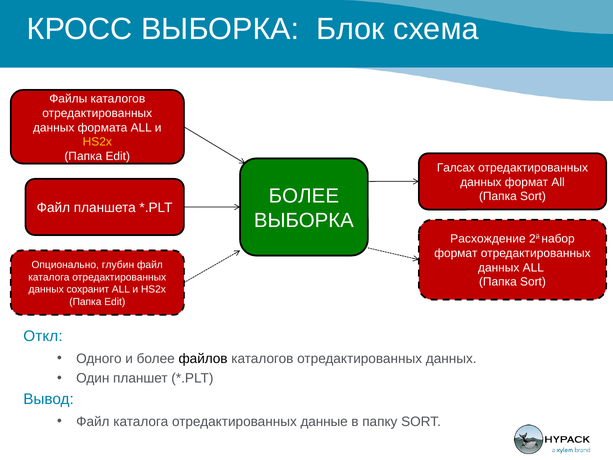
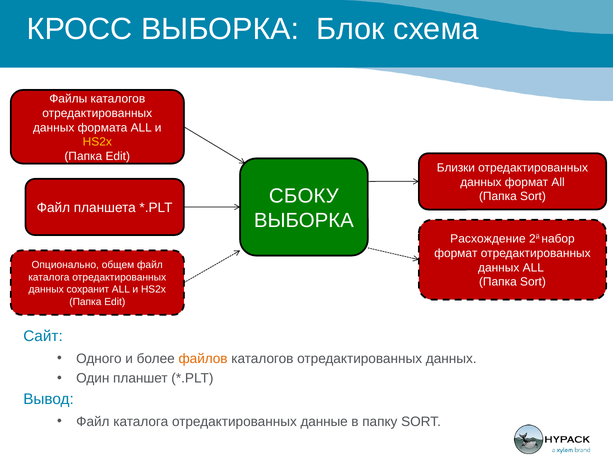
Галсах: Галсах -> Близки
БОЛЕЕ at (304, 196): БОЛЕЕ -> СБОКУ
глубин: глубин -> общем
Откл: Откл -> Сайт
файлов colour: black -> orange
